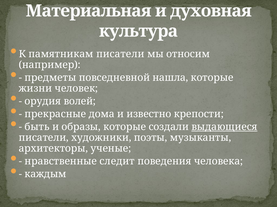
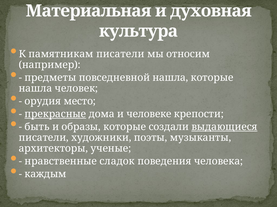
жизни at (35, 89): жизни -> нашла
волей: волей -> место
прекрасные underline: none -> present
известно: известно -> человеке
следит: следит -> сладок
